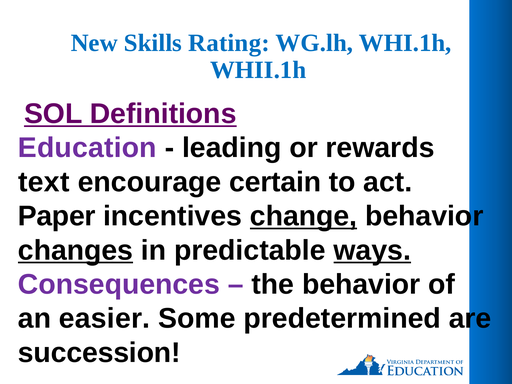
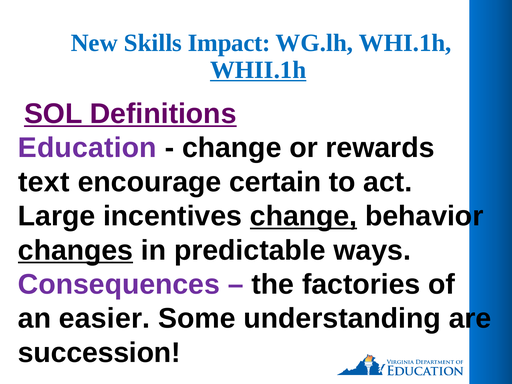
Rating: Rating -> Impact
WHII.1h underline: none -> present
leading at (232, 148): leading -> change
Paper: Paper -> Large
ways underline: present -> none
the behavior: behavior -> factories
predetermined: predetermined -> understanding
